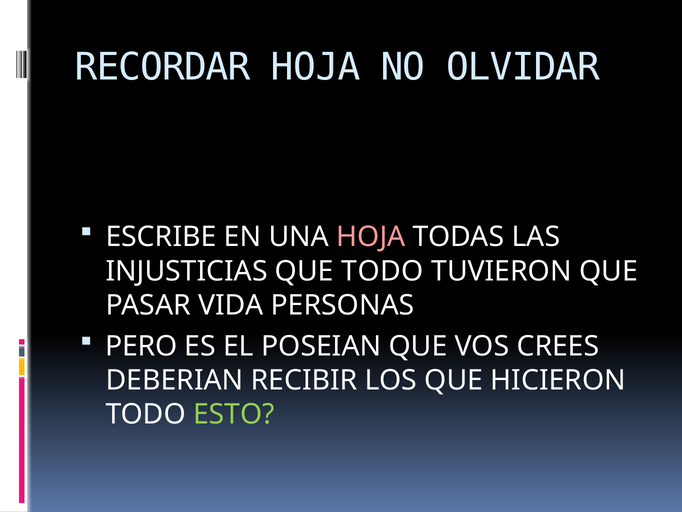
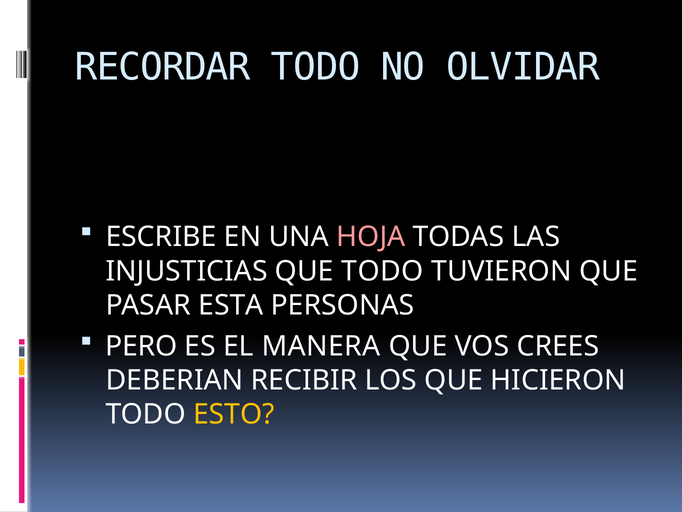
RECORDAR HOJA: HOJA -> TODO
VIDA: VIDA -> ESTA
POSEIAN: POSEIAN -> MANERA
ESTO colour: light green -> yellow
